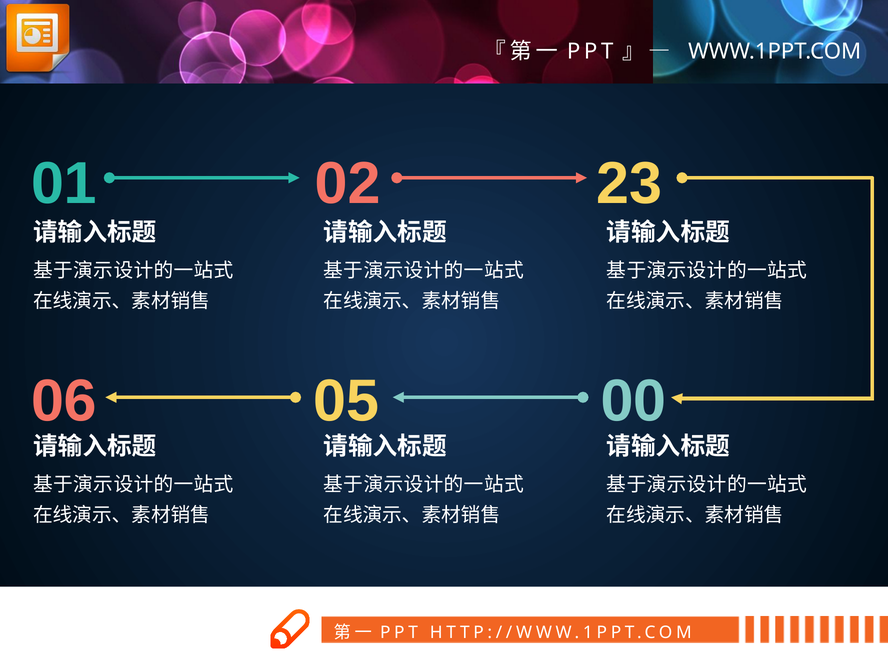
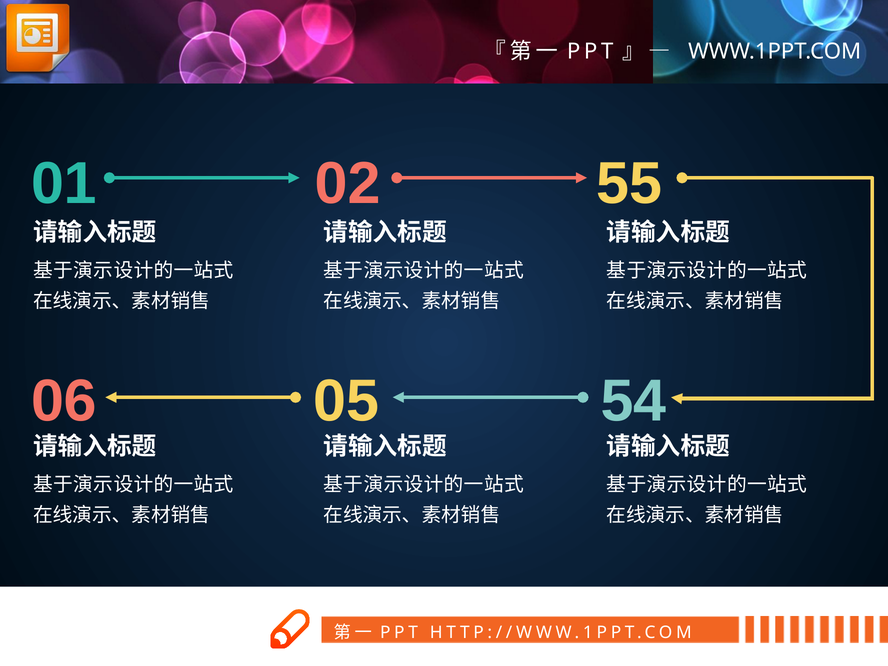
23: 23 -> 55
00: 00 -> 54
